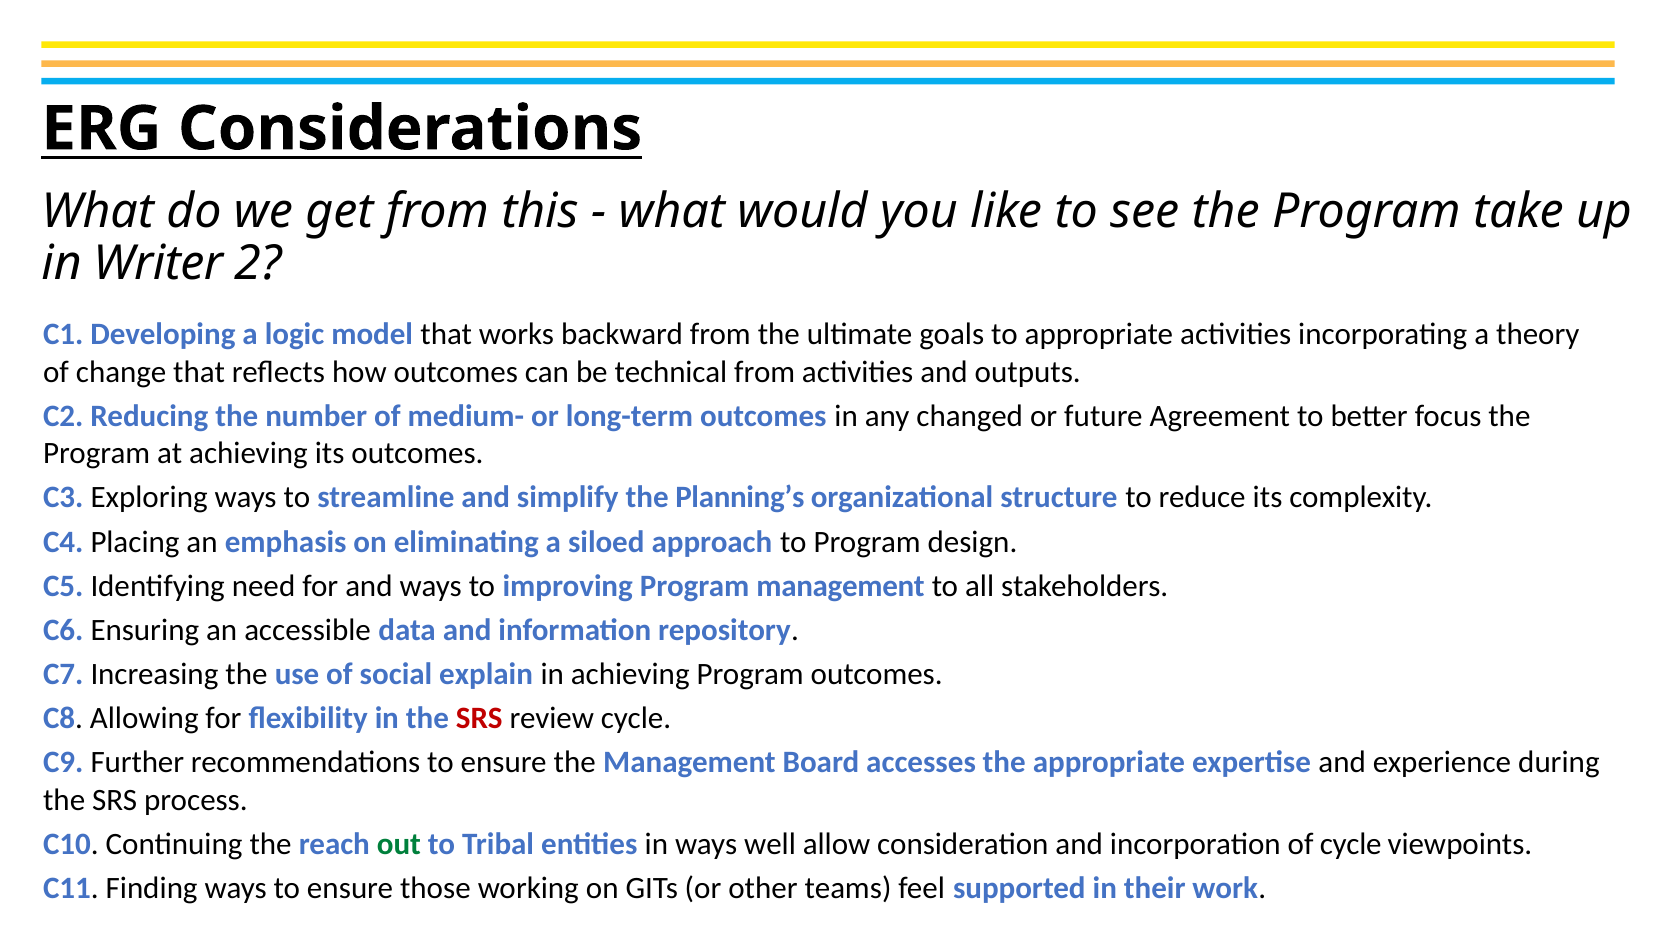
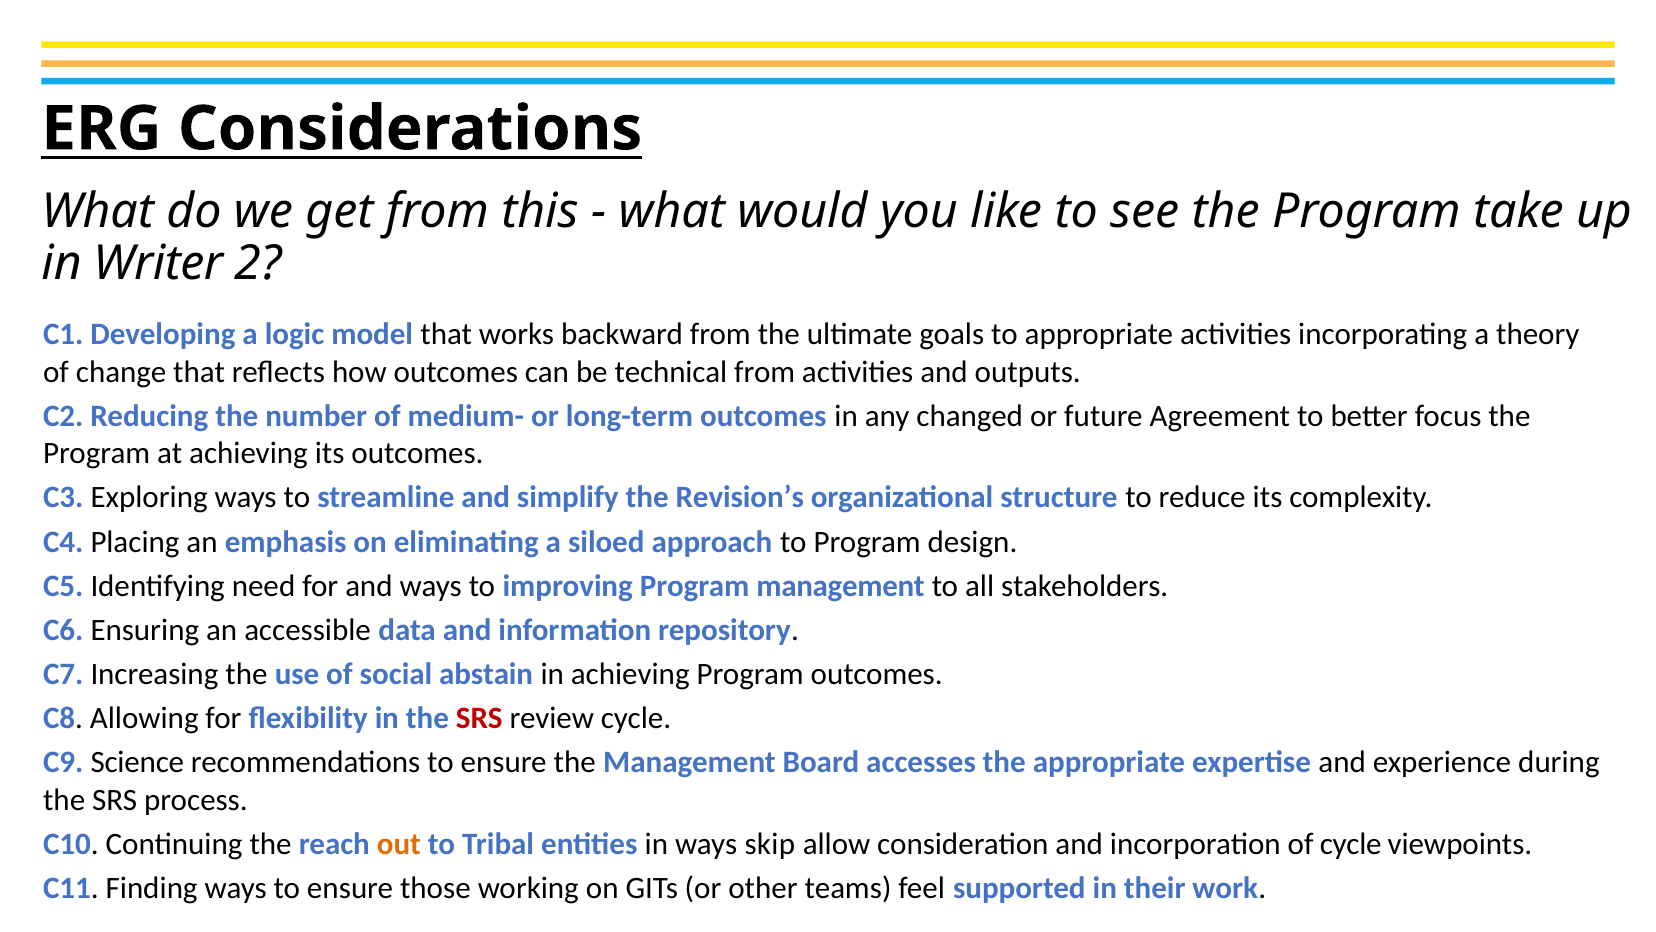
Planning’s: Planning’s -> Revision’s
explain: explain -> abstain
Further: Further -> Science
out colour: green -> orange
well: well -> skip
